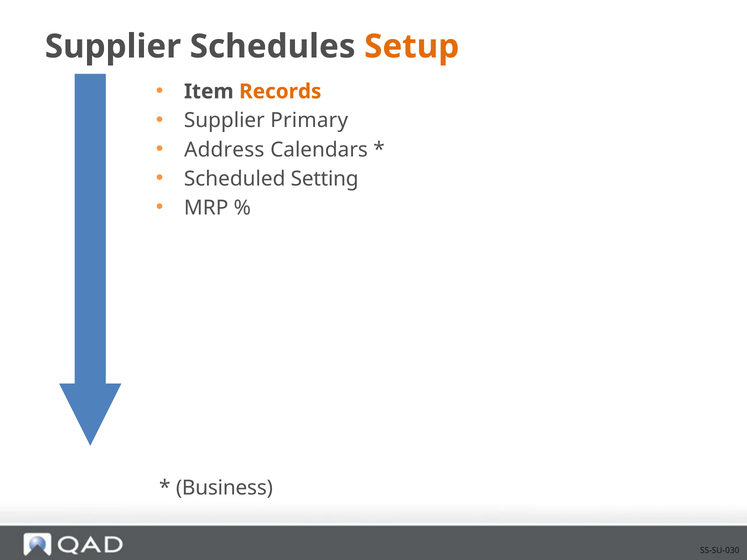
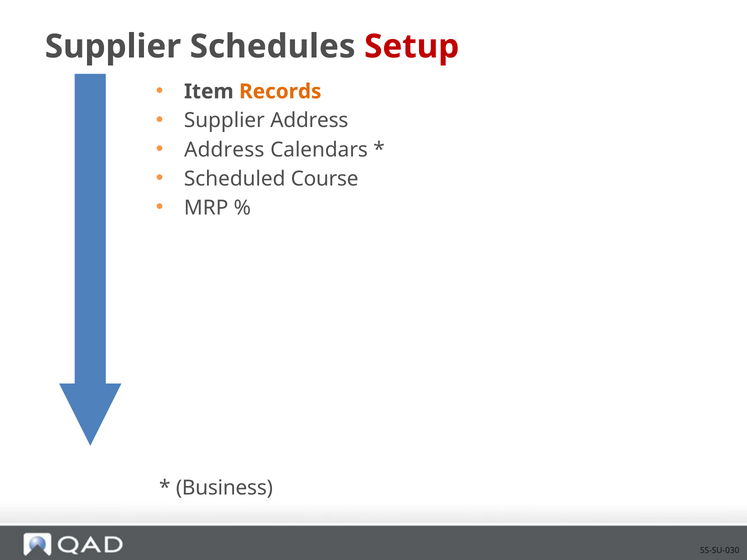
Setup colour: orange -> red
Supplier Primary: Primary -> Address
Setting: Setting -> Course
